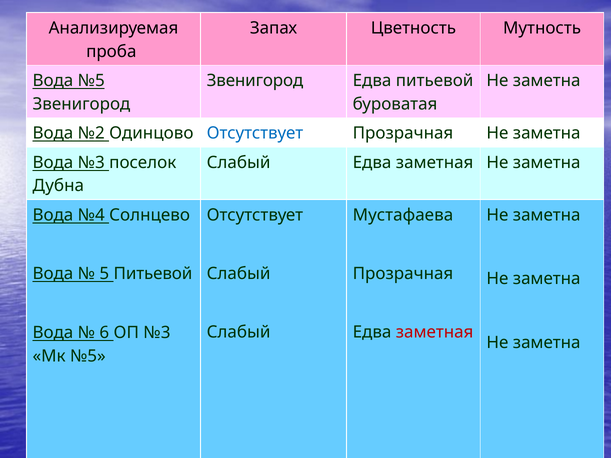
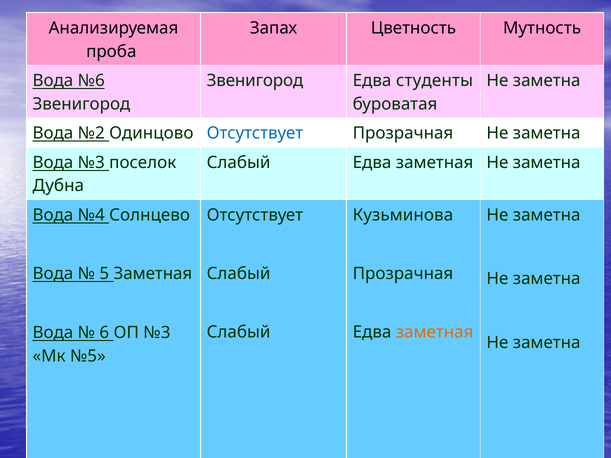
Вода №5: №5 -> №6
Едва питьевой: питьевой -> студенты
Мустафаева: Мустафаева -> Кузьминова
5 Питьевой: Питьевой -> Заметная
заметная at (435, 332) colour: red -> orange
